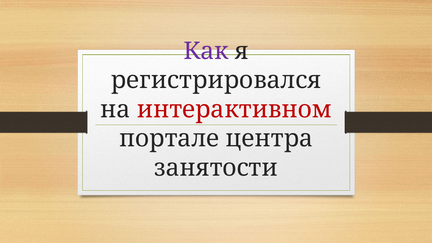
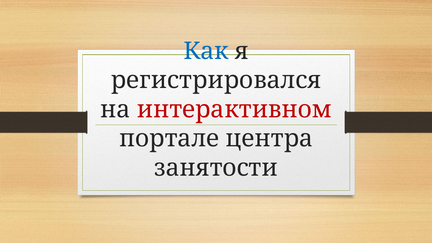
Как colour: purple -> blue
